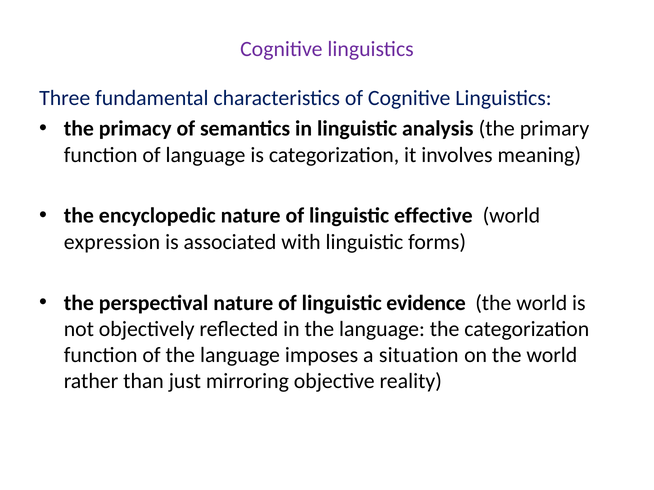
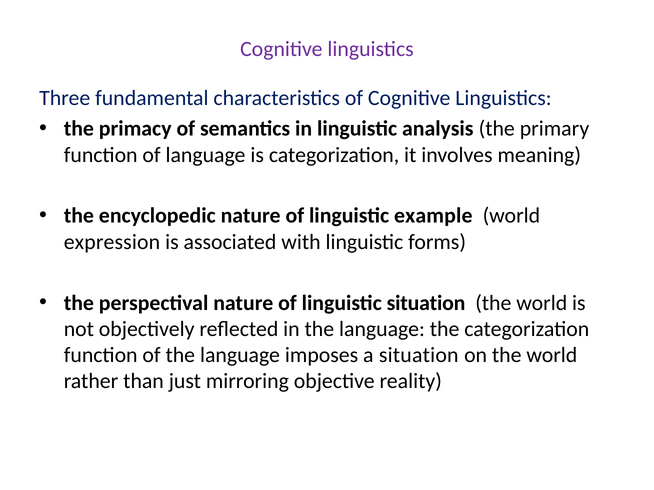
effective: effective -> example
linguistic evidence: evidence -> situation
